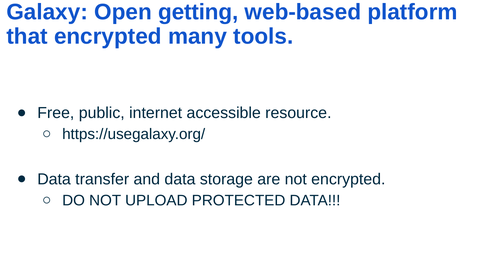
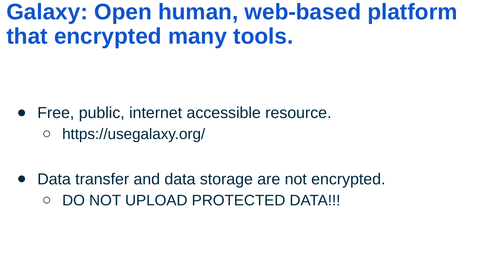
getting: getting -> human
